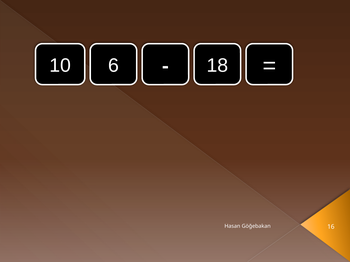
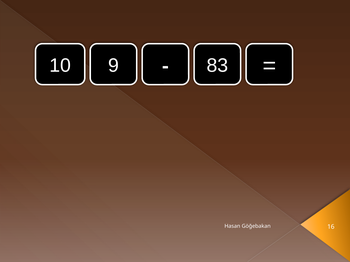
6: 6 -> 9
18: 18 -> 83
